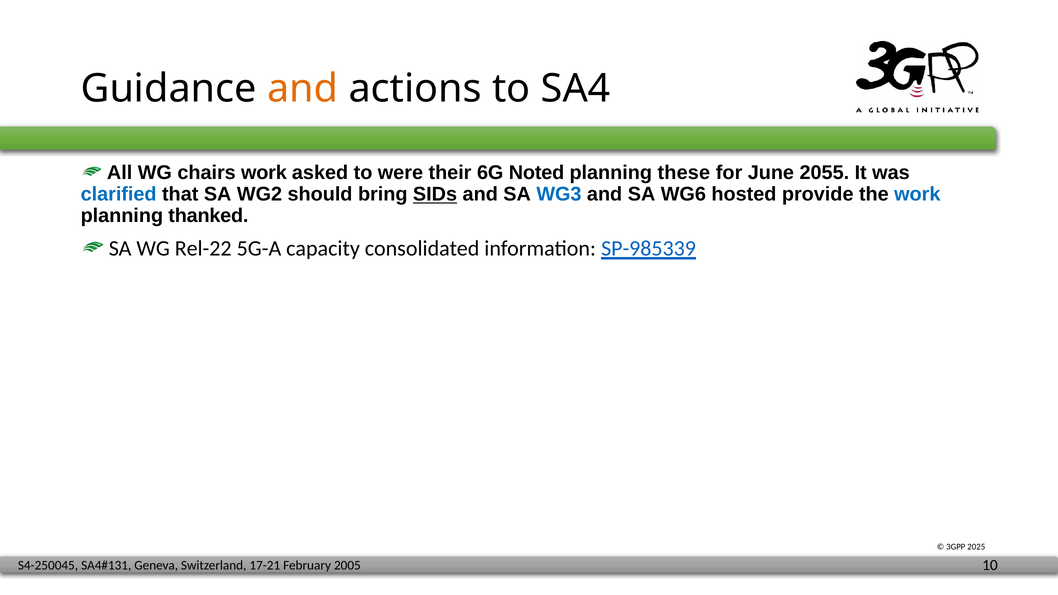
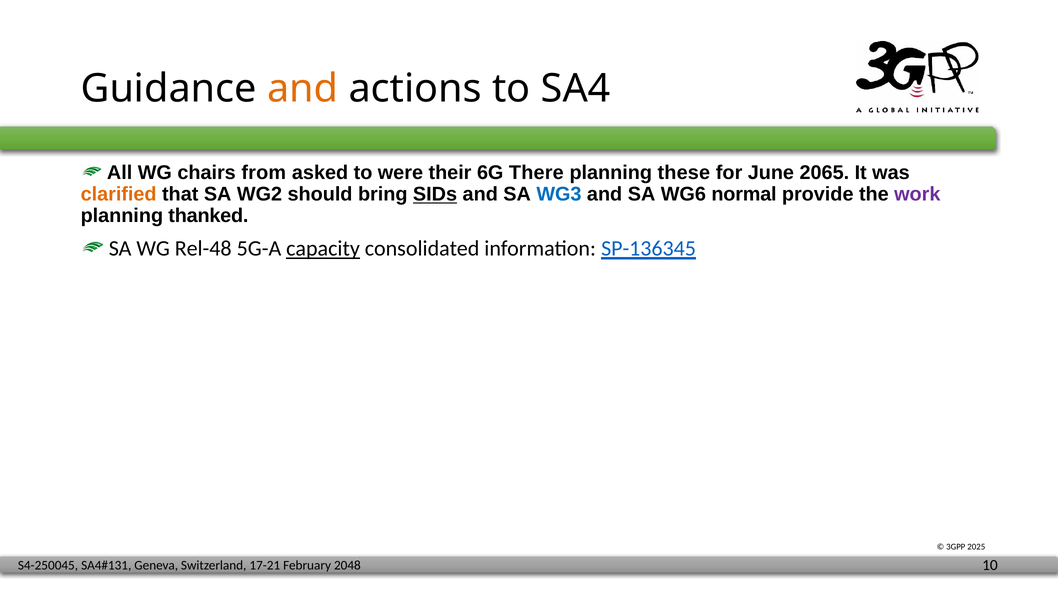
chairs work: work -> from
Noted: Noted -> There
2055: 2055 -> 2065
clarified colour: blue -> orange
hosted: hosted -> normal
work at (917, 194) colour: blue -> purple
Rel-22: Rel-22 -> Rel-48
capacity underline: none -> present
SP-985339: SP-985339 -> SP-136345
2005: 2005 -> 2048
